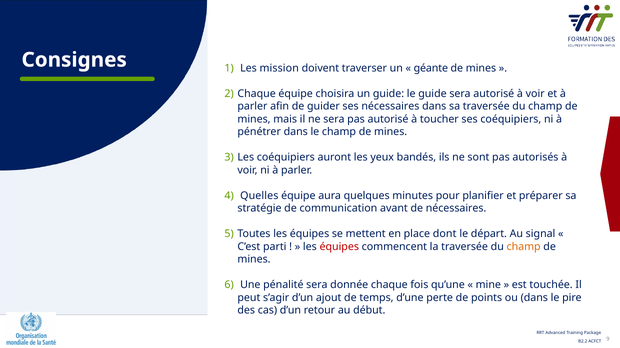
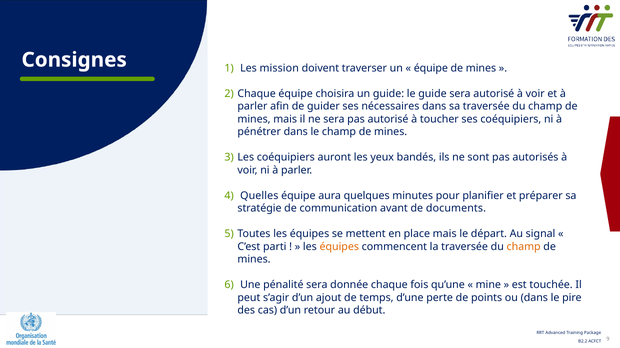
géante at (431, 68): géante -> équipe
de nécessaires: nécessaires -> documents
place dont: dont -> mais
équipes at (339, 247) colour: red -> orange
